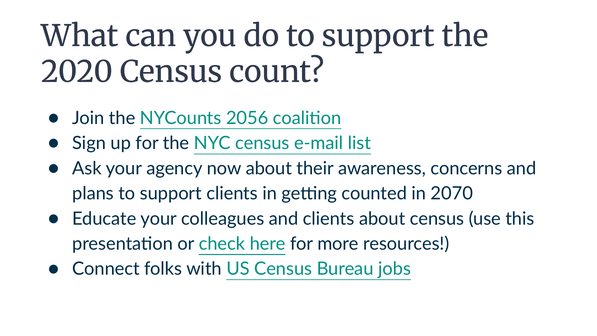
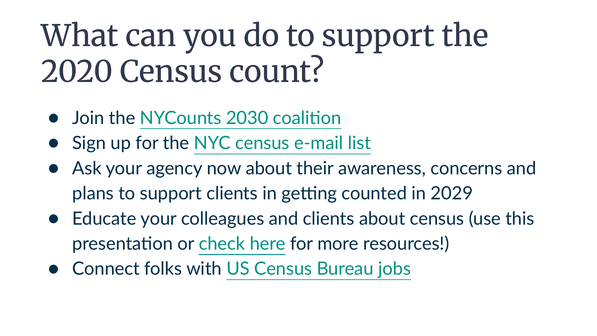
2056: 2056 -> 2030
2070: 2070 -> 2029
